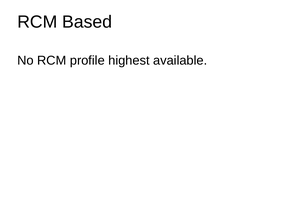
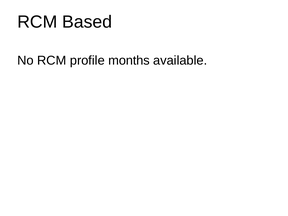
highest: highest -> months
